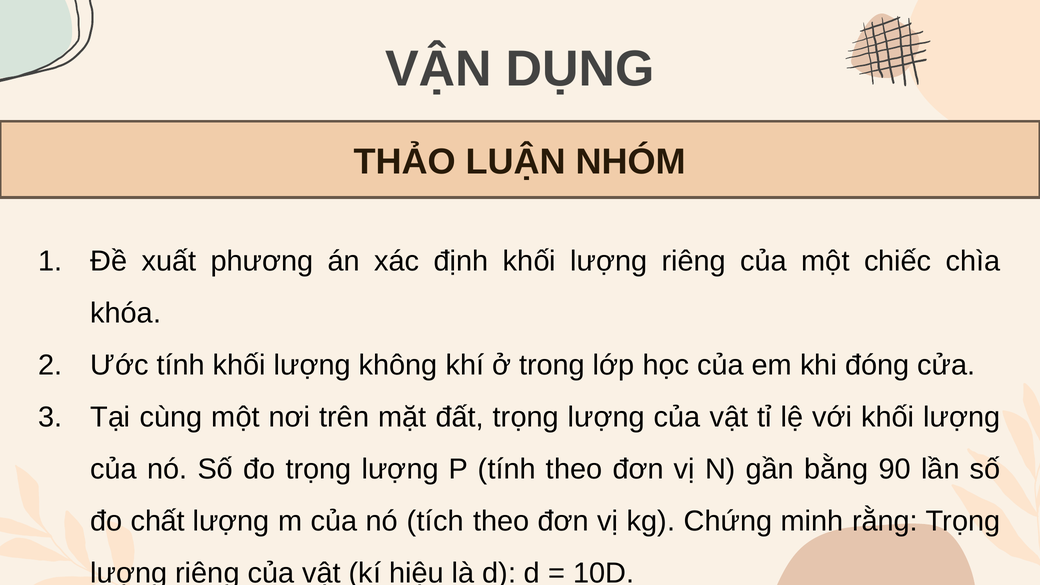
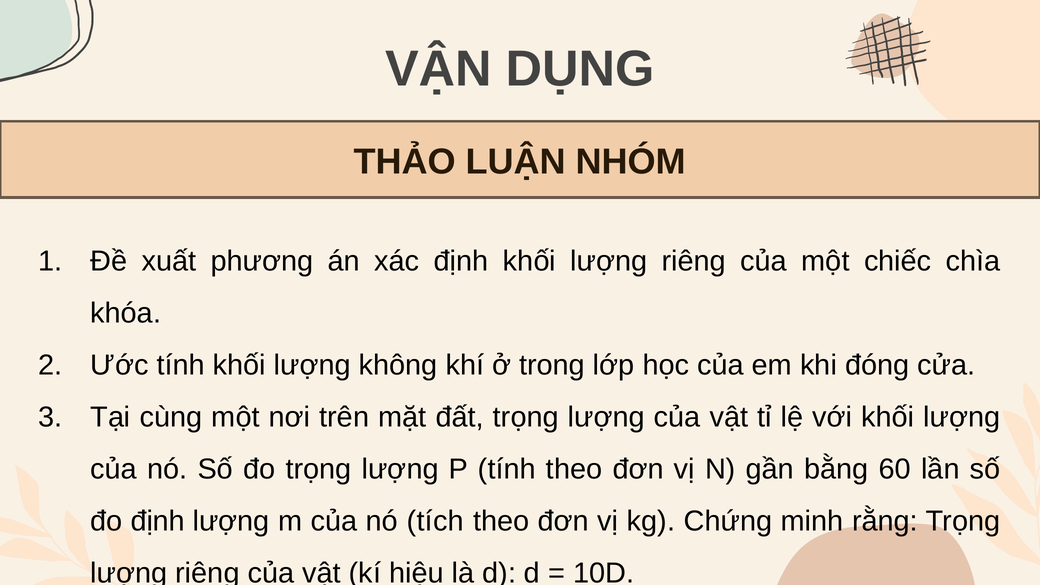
90: 90 -> 60
đo chất: chất -> định
